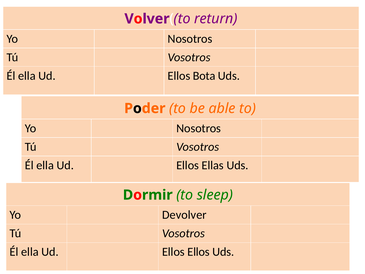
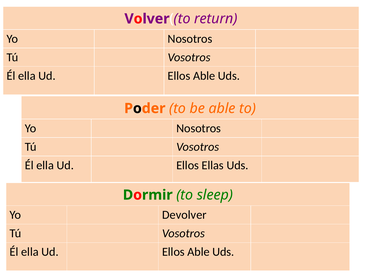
Bota at (204, 76): Bota -> Able
Ellos at (199, 252): Ellos -> Able
